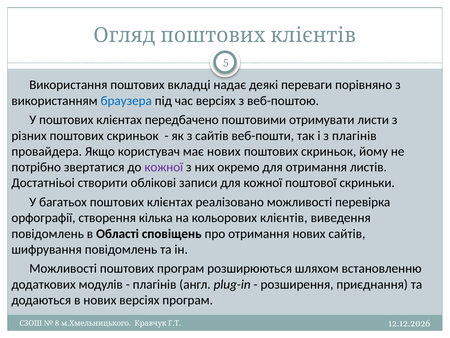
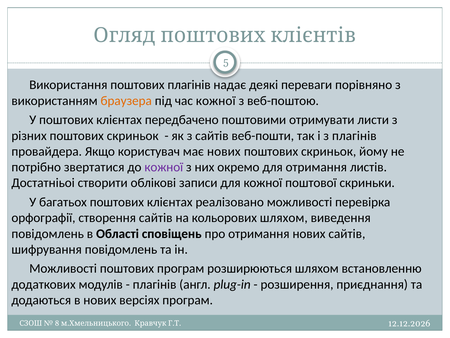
поштових вкладці: вкладці -> плагінів
браузера colour: blue -> orange
час версіях: версіях -> кожної
створення кілька: кілька -> сайтів
кольорових клієнтів: клієнтів -> шляхом
